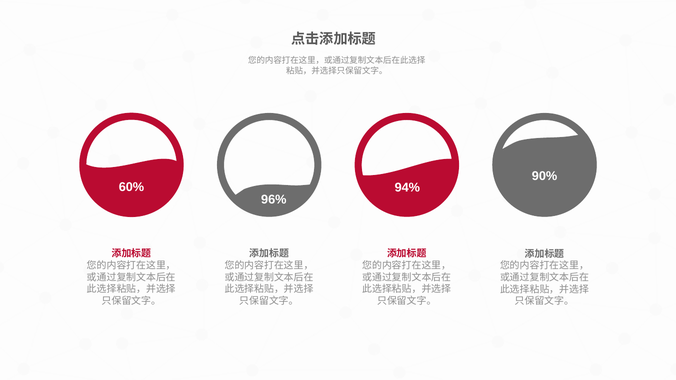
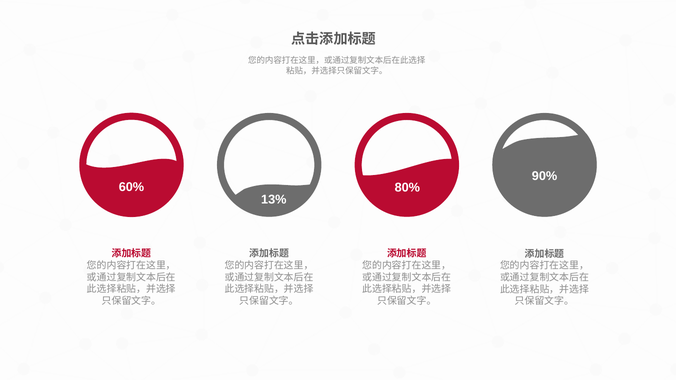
94%: 94% -> 80%
96%: 96% -> 13%
